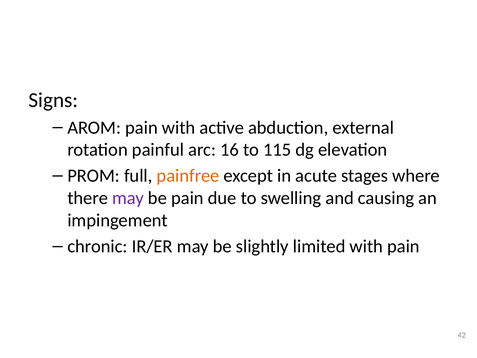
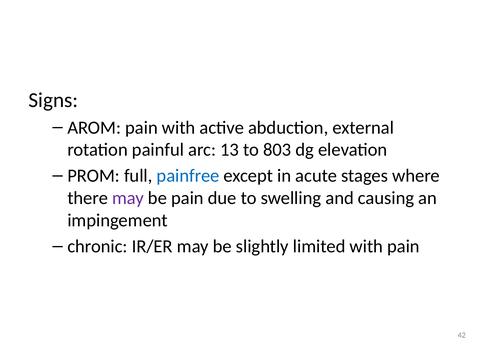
16: 16 -> 13
115: 115 -> 803
painfree colour: orange -> blue
